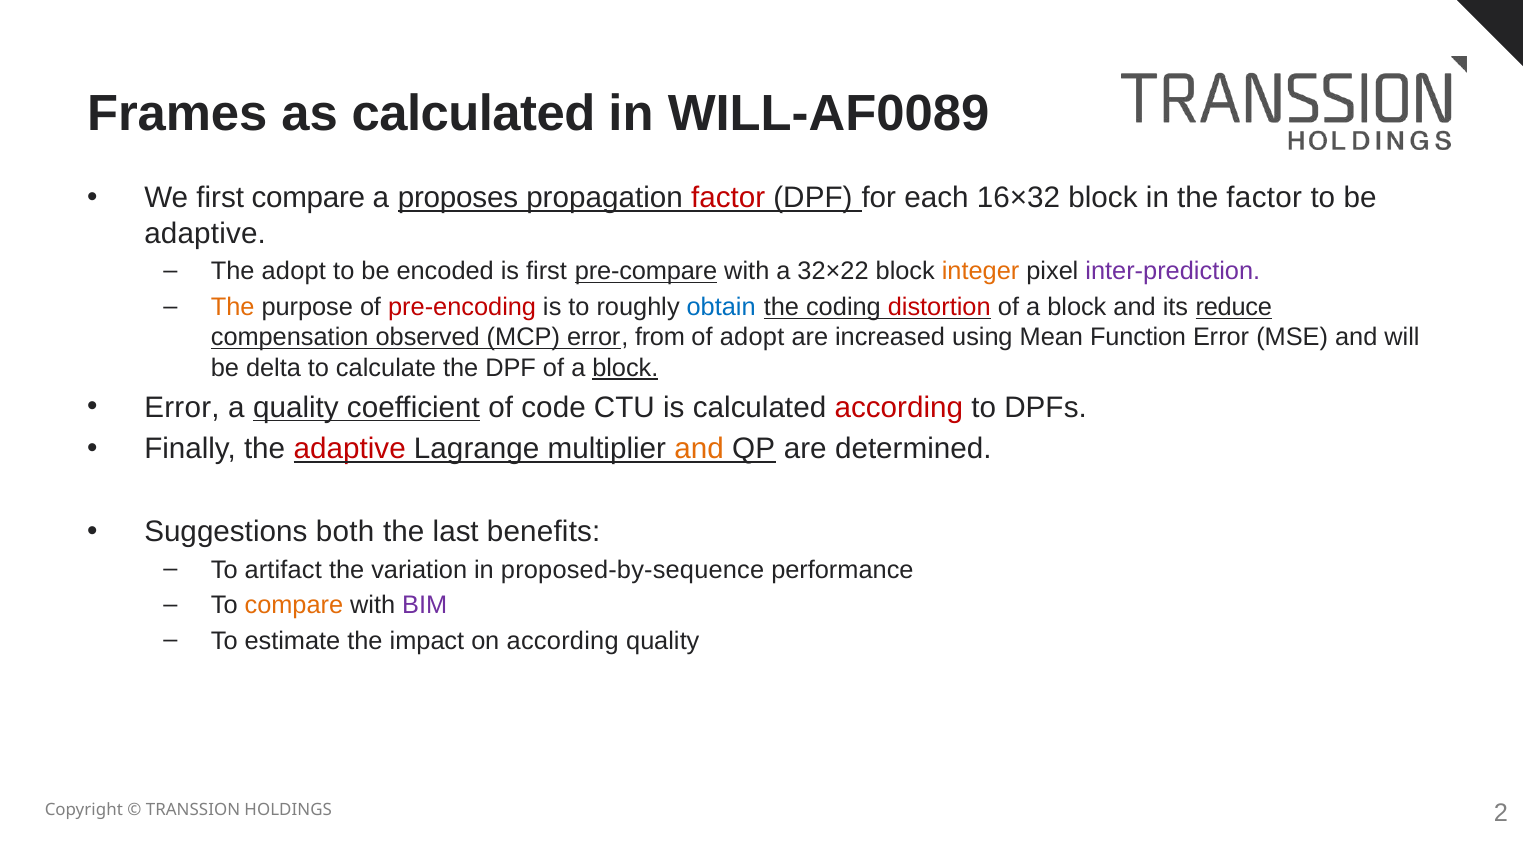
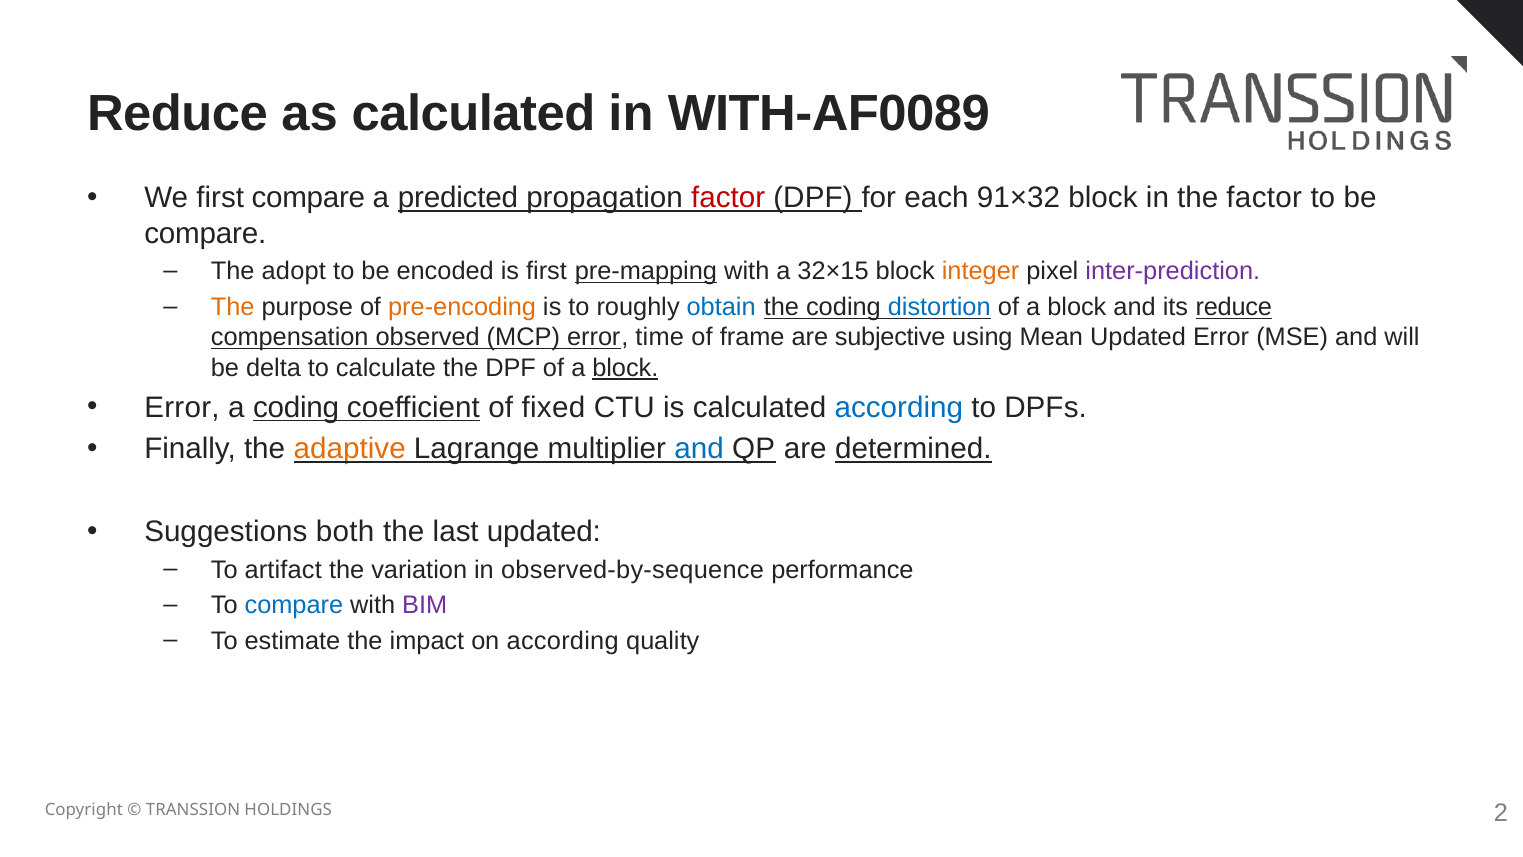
Frames at (177, 113): Frames -> Reduce
WILL-AF0089: WILL-AF0089 -> WITH-AF0089
proposes: proposes -> predicted
16×32: 16×32 -> 91×32
adaptive at (205, 234): adaptive -> compare
pre-compare: pre-compare -> pre-mapping
32×22: 32×22 -> 32×15
pre-encoding colour: red -> orange
distortion colour: red -> blue
from: from -> time
of adopt: adopt -> frame
increased: increased -> subjective
Mean Function: Function -> Updated
a quality: quality -> coding
code: code -> fixed
according at (899, 407) colour: red -> blue
adaptive at (350, 449) colour: red -> orange
and at (699, 449) colour: orange -> blue
determined underline: none -> present
last benefits: benefits -> updated
proposed-by-sequence: proposed-by-sequence -> observed-by-sequence
compare at (294, 605) colour: orange -> blue
